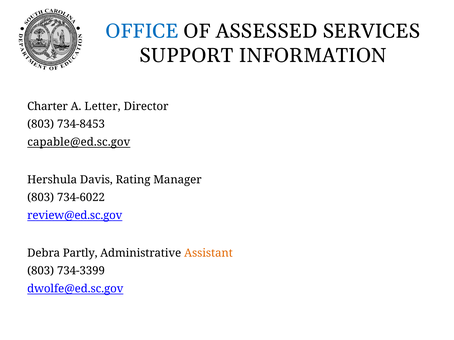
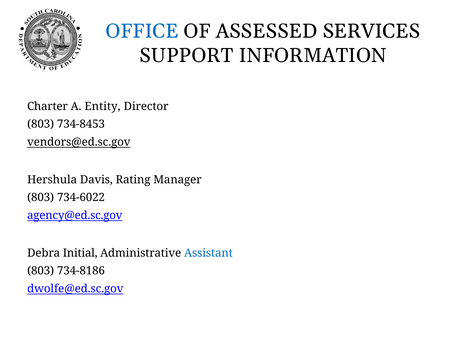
Letter: Letter -> Entity
capable@ed.sc.gov: capable@ed.sc.gov -> vendors@ed.sc.gov
review@ed.sc.gov: review@ed.sc.gov -> agency@ed.sc.gov
Partly: Partly -> Initial
Assistant colour: orange -> blue
734-3399: 734-3399 -> 734-8186
